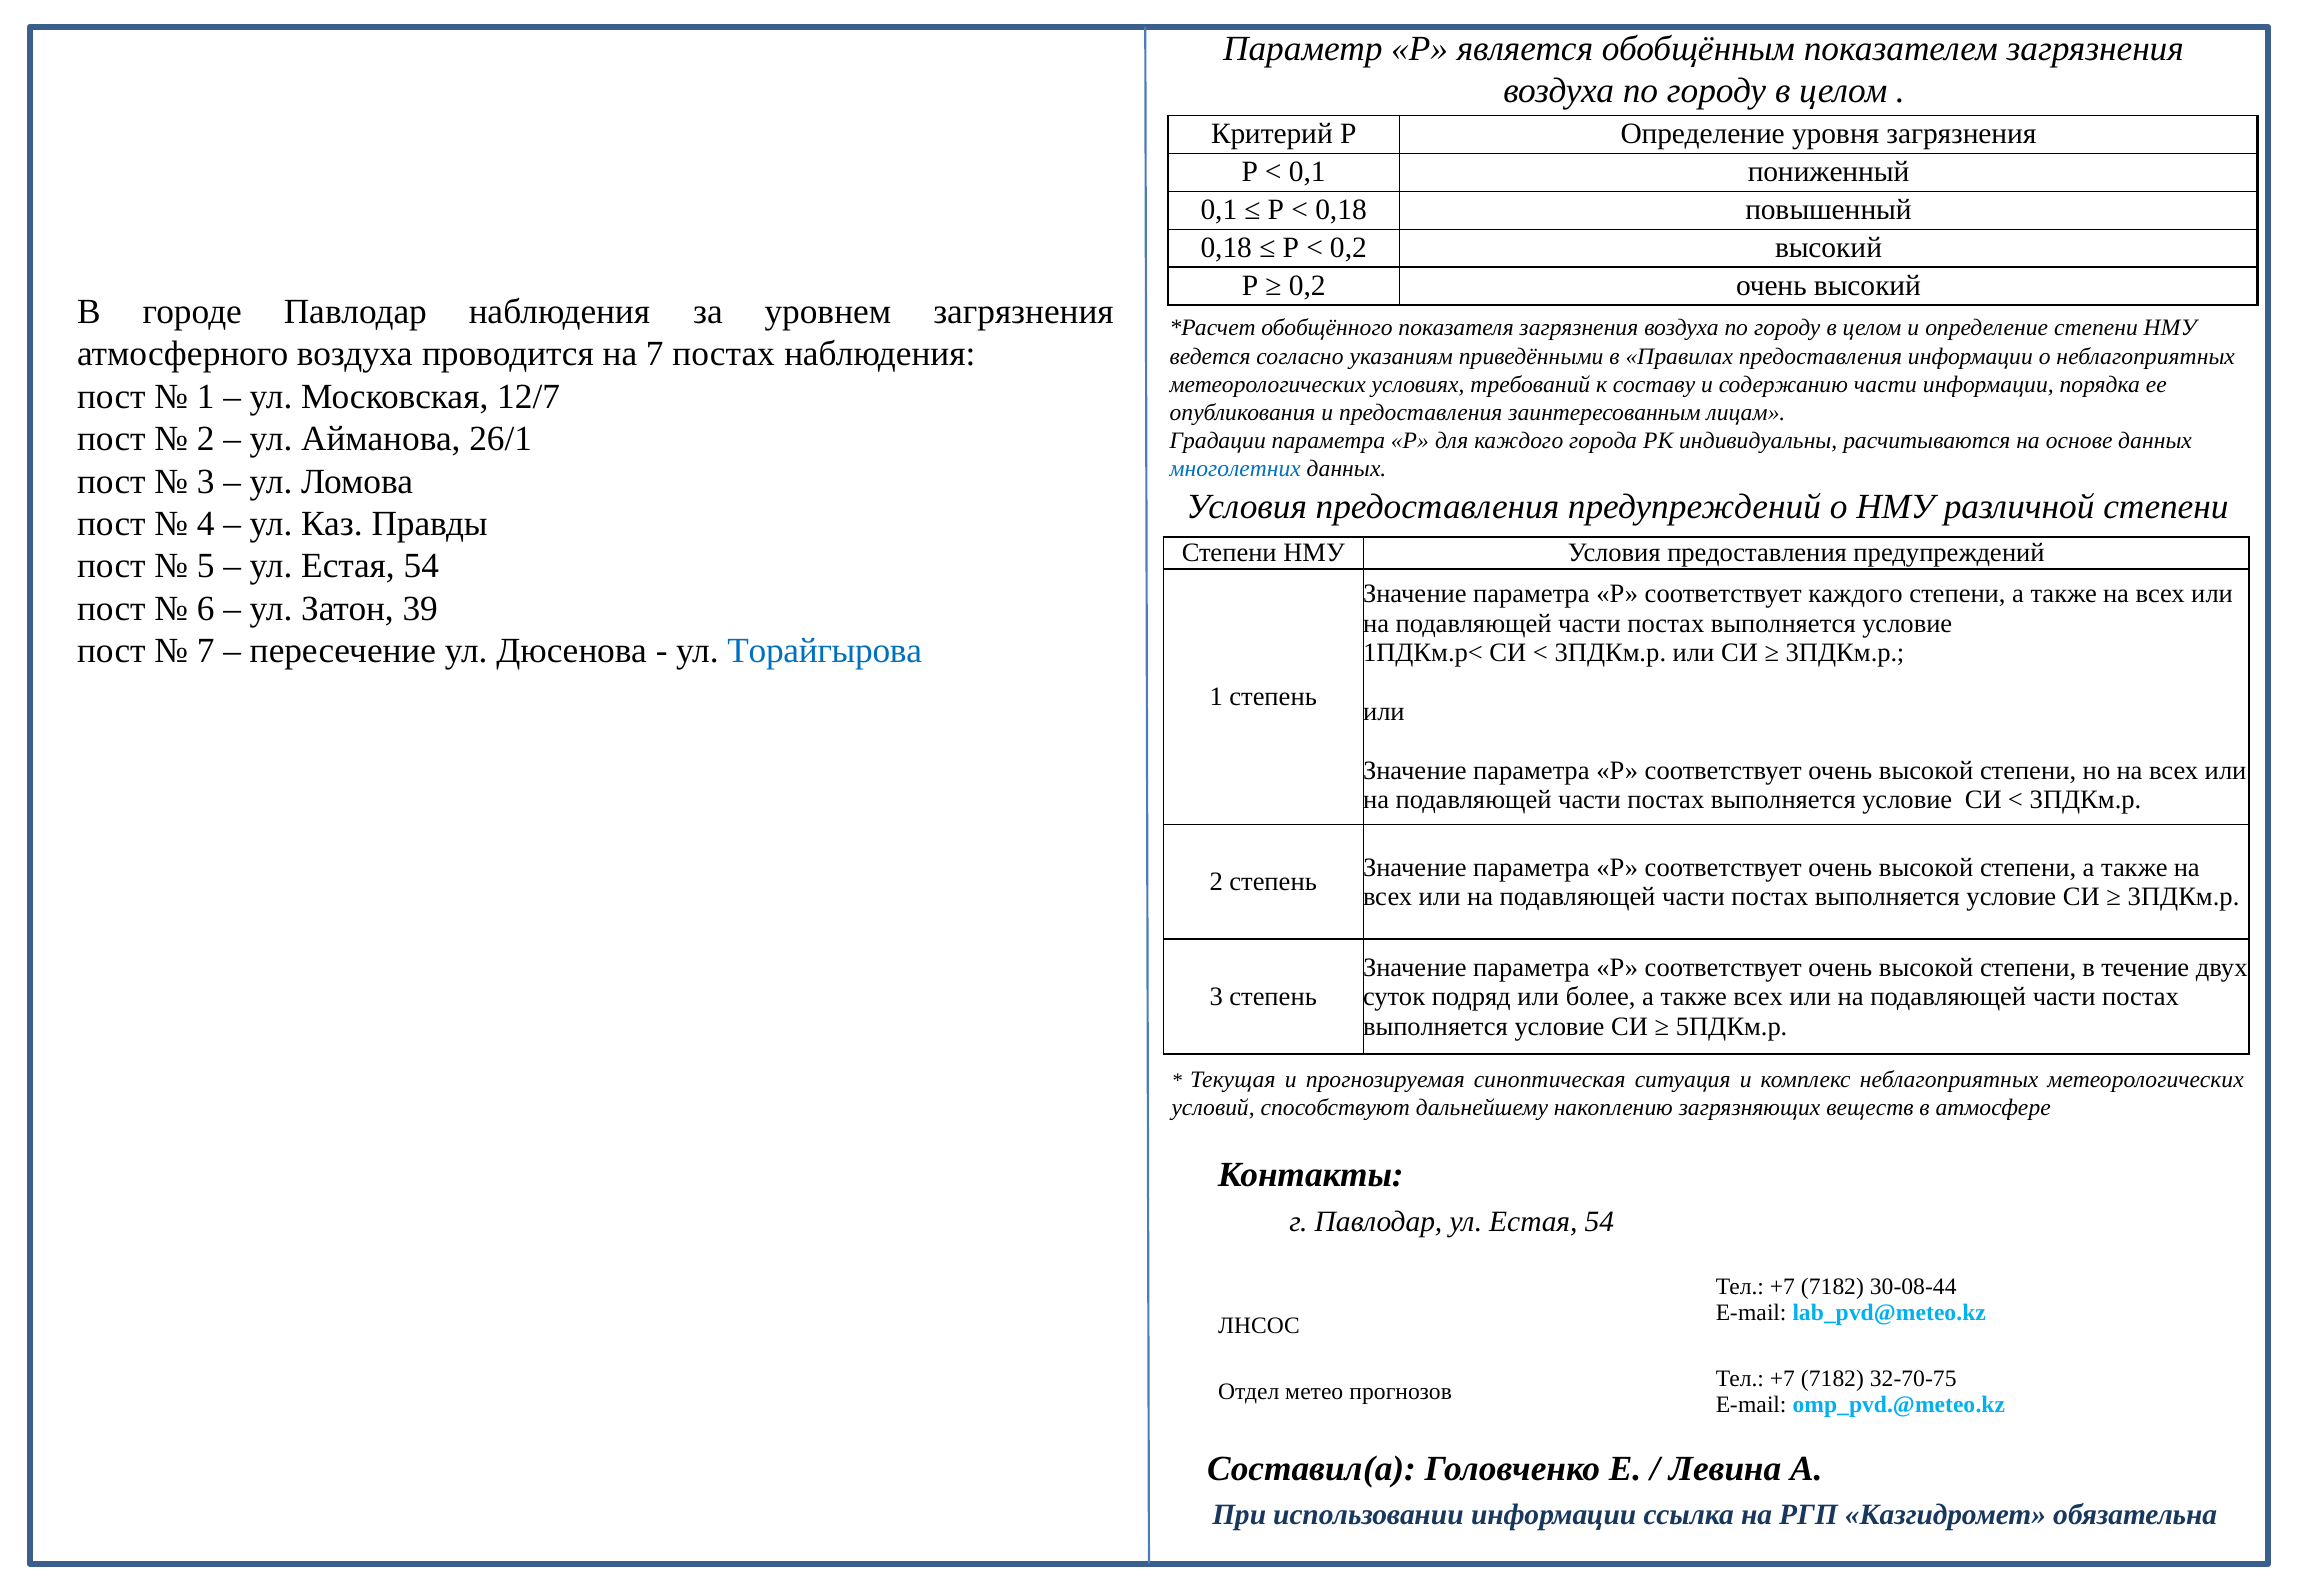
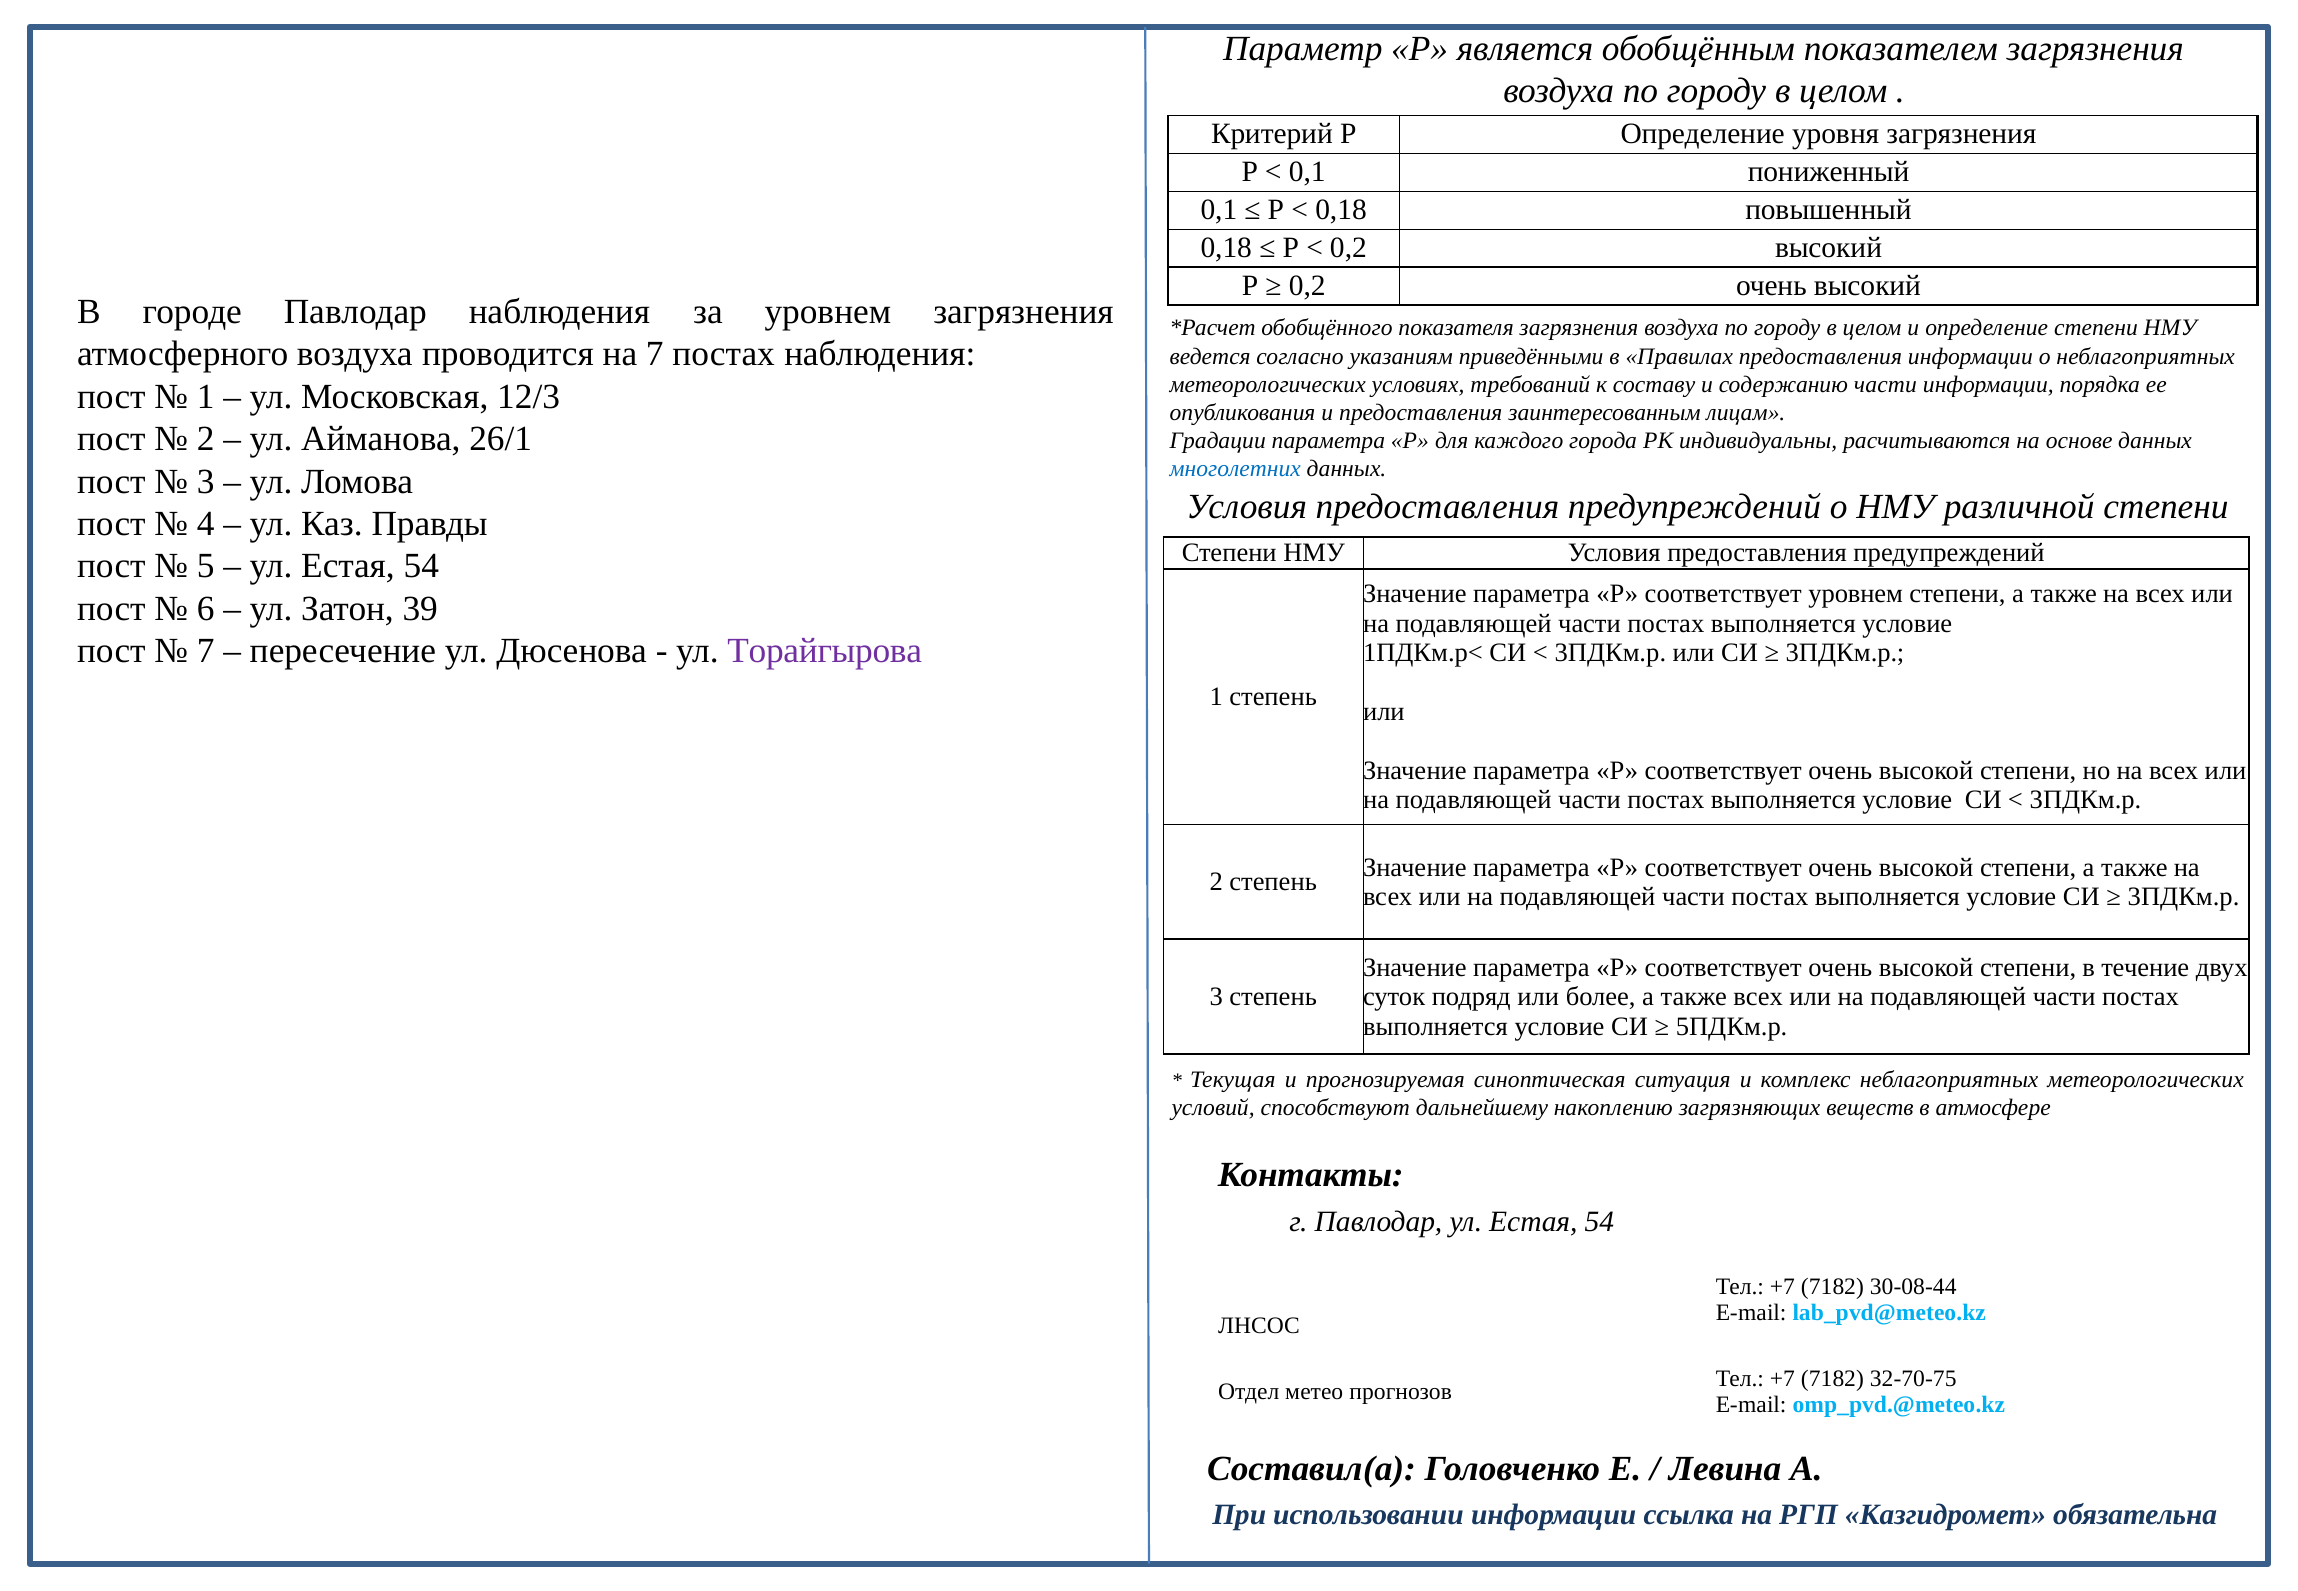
12/7: 12/7 -> 12/3
соответствует каждого: каждого -> уровнем
Торайгырова colour: blue -> purple
